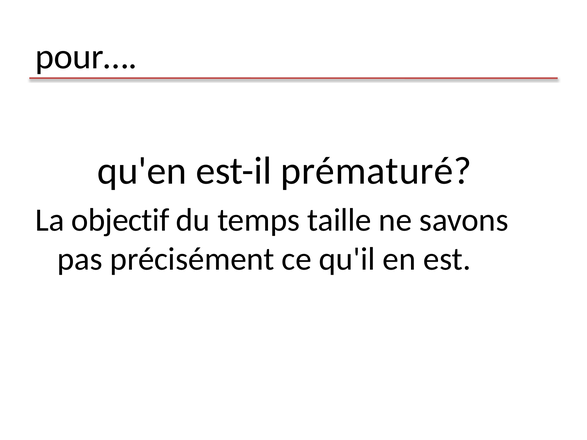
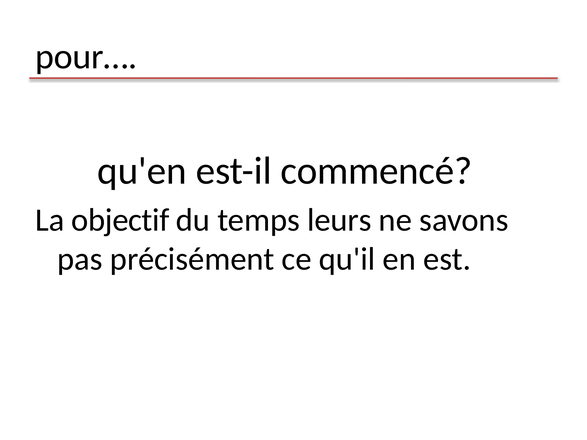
prématuré: prématuré -> commencé
taille: taille -> leurs
